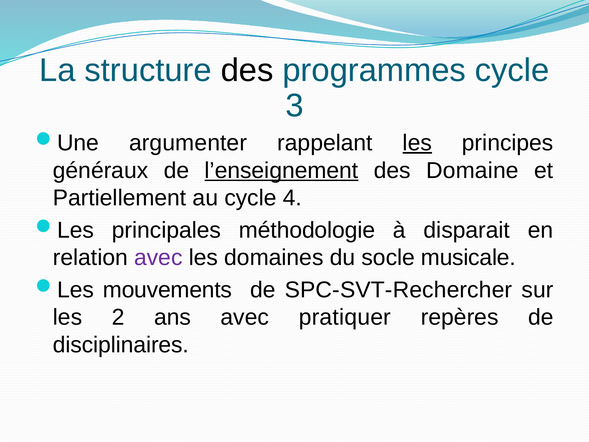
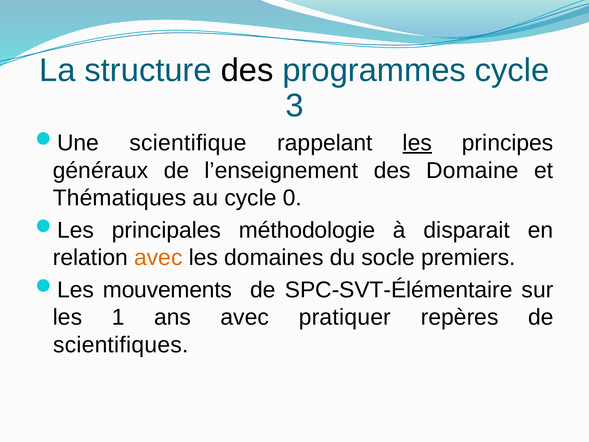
argumenter: argumenter -> scientifique
l’enseignement underline: present -> none
Partiellement: Partiellement -> Thématiques
4: 4 -> 0
avec at (158, 258) colour: purple -> orange
musicale: musicale -> premiers
SPC-SVT-Rechercher: SPC-SVT-Rechercher -> SPC-SVT-Élémentaire
2: 2 -> 1
disciplinaires: disciplinaires -> scientifiques
